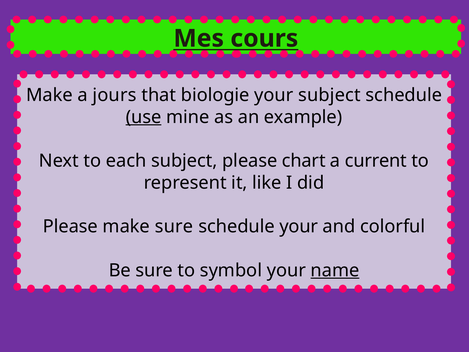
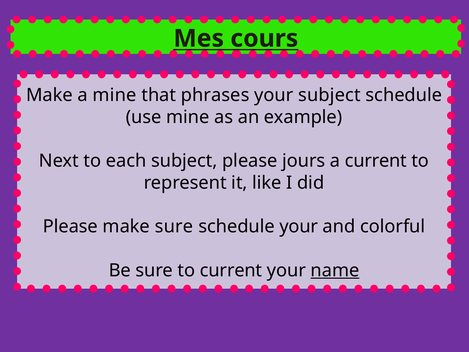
a jours: jours -> mine
biologie: biologie -> phrases
use underline: present -> none
chart: chart -> jours
to symbol: symbol -> current
